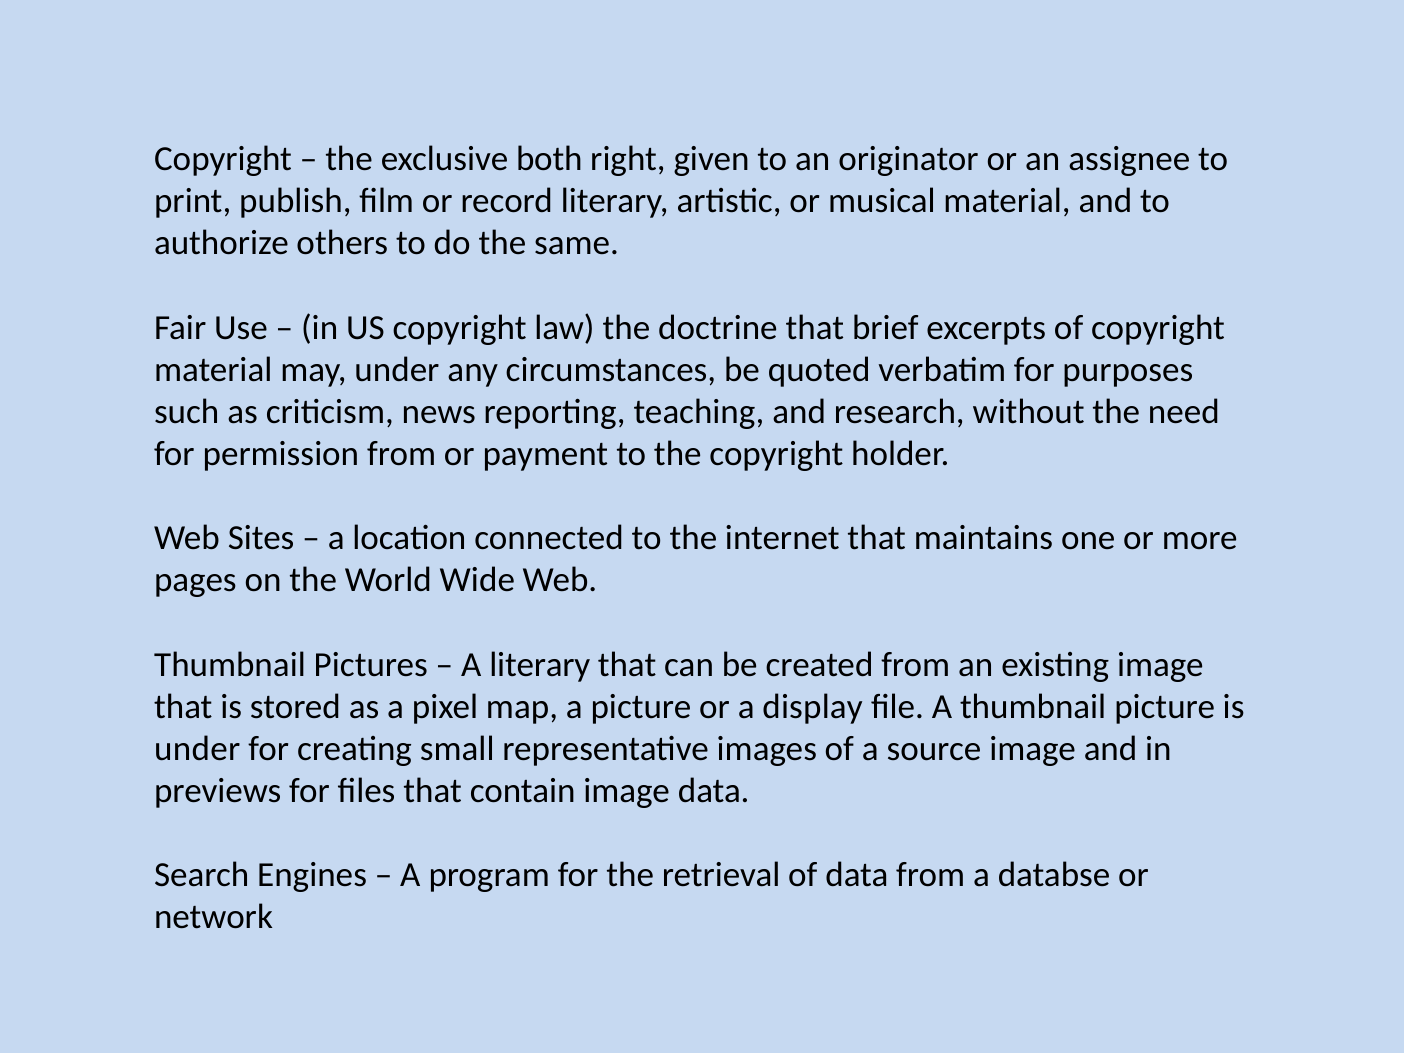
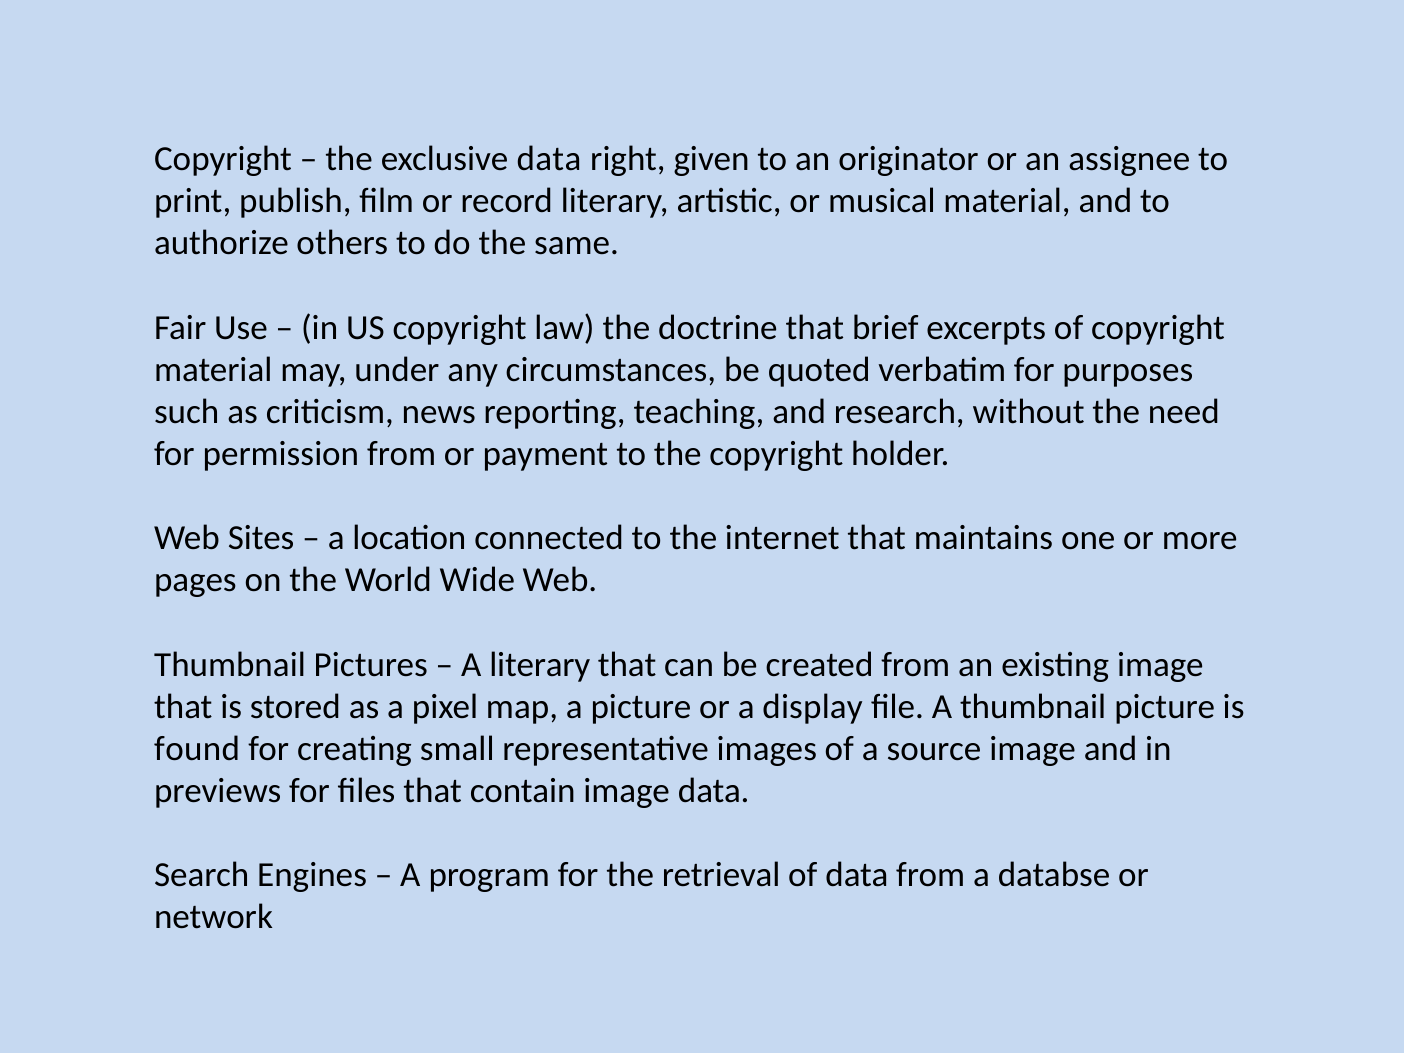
exclusive both: both -> data
under at (197, 749): under -> found
